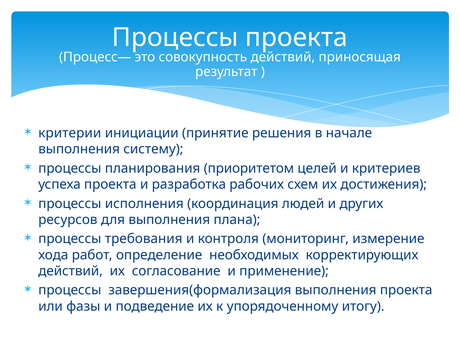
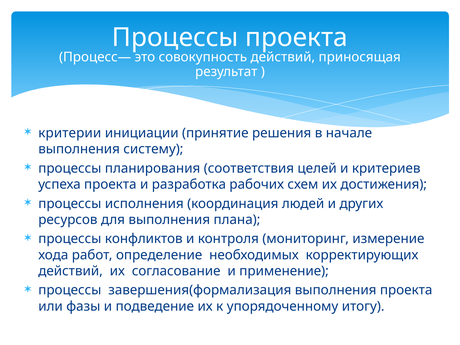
приоритетом: приоритетом -> соответствия
требования: требования -> конфликтов
